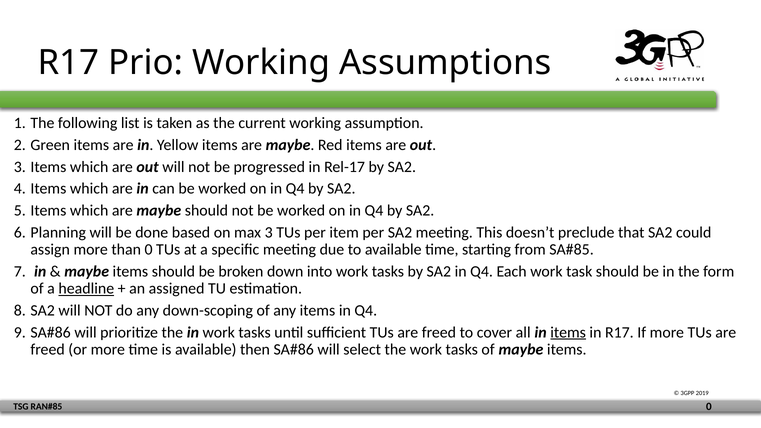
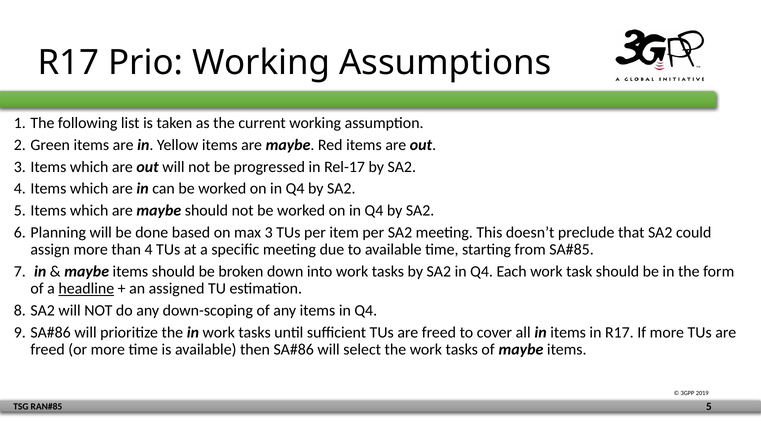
than 0: 0 -> 4
items at (568, 332) underline: present -> none
0 at (709, 407): 0 -> 5
